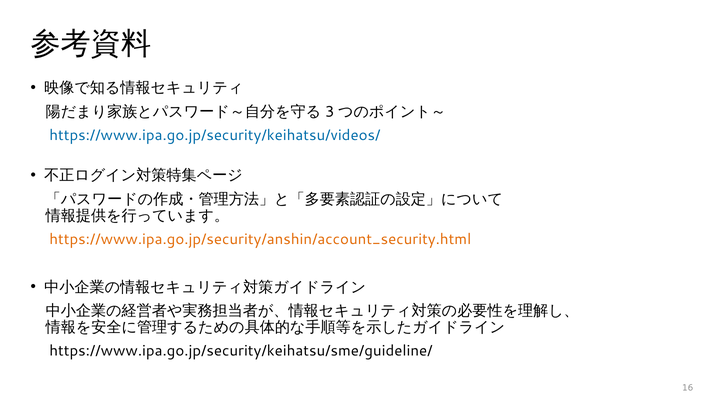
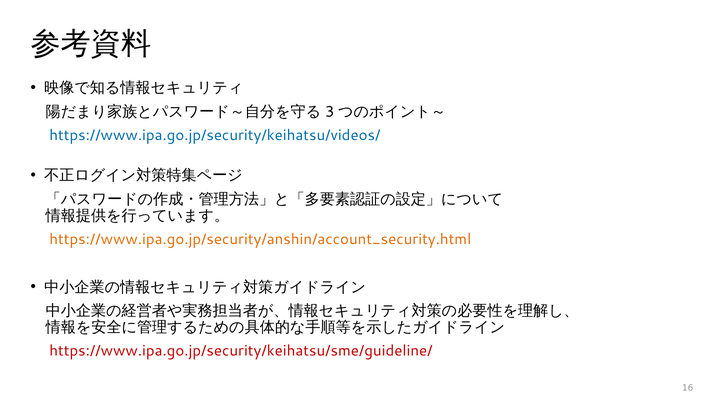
https://www.ipa.go.jp/security/keihatsu/sme/guideline/ colour: black -> red
